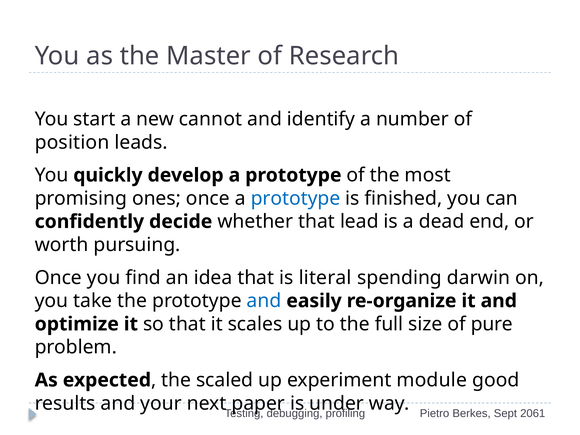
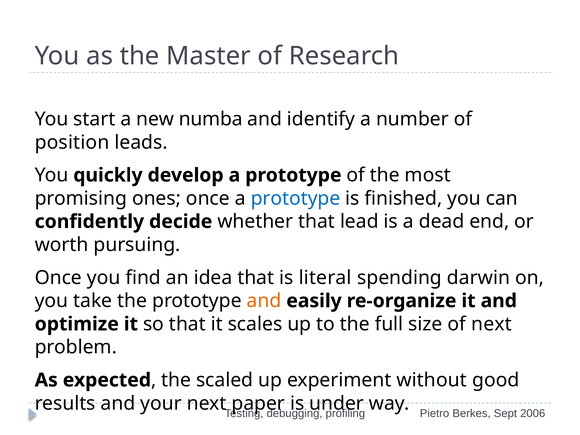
cannot: cannot -> numba
and at (264, 301) colour: blue -> orange
of pure: pure -> next
module: module -> without
2061: 2061 -> 2006
